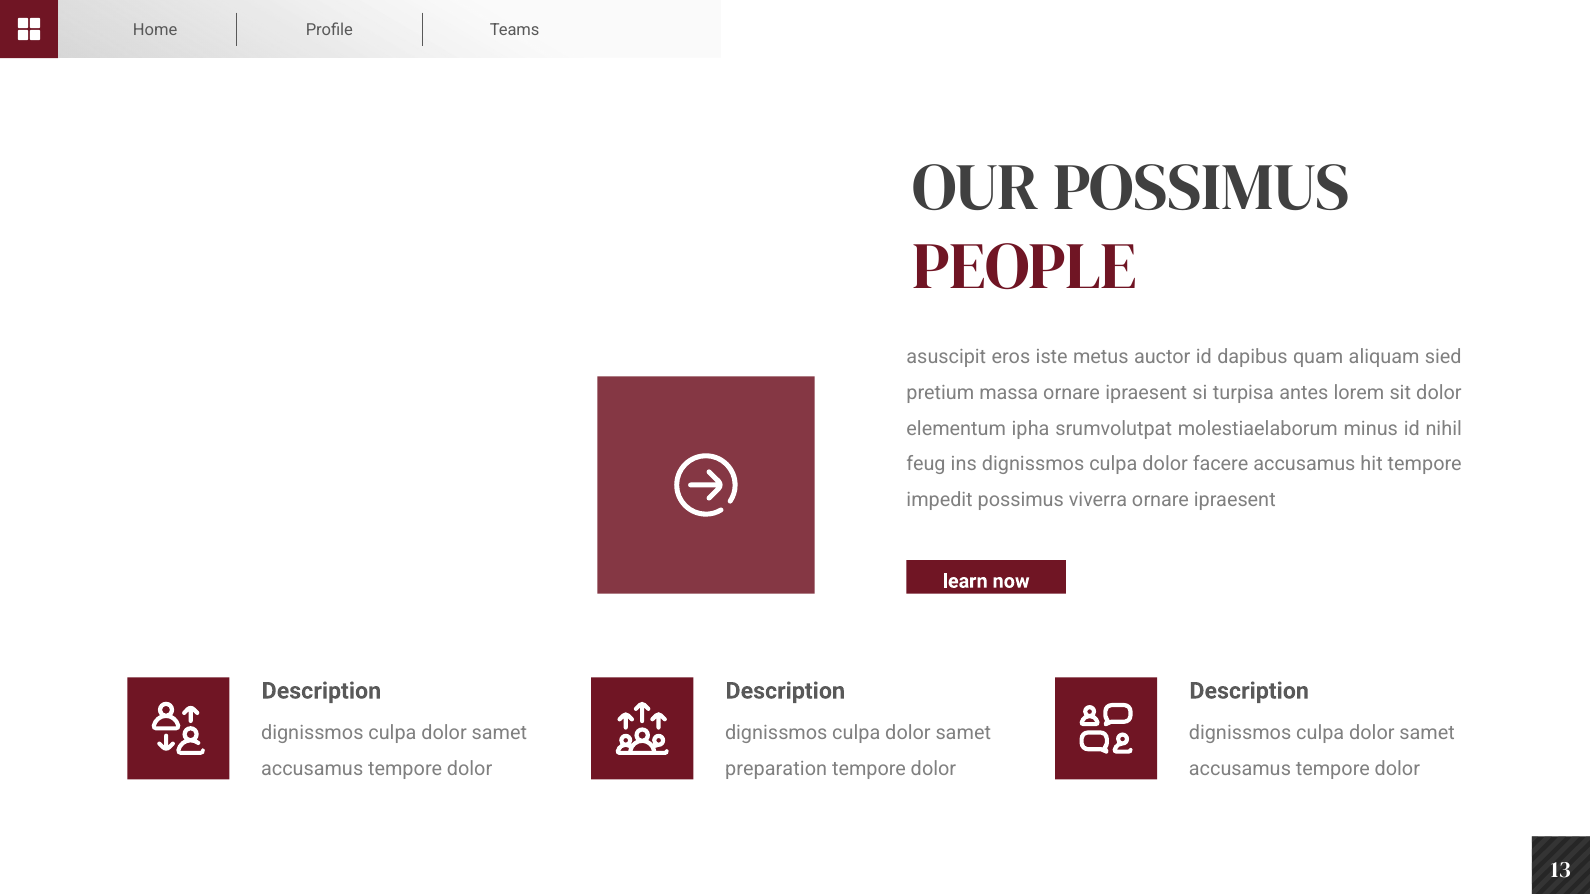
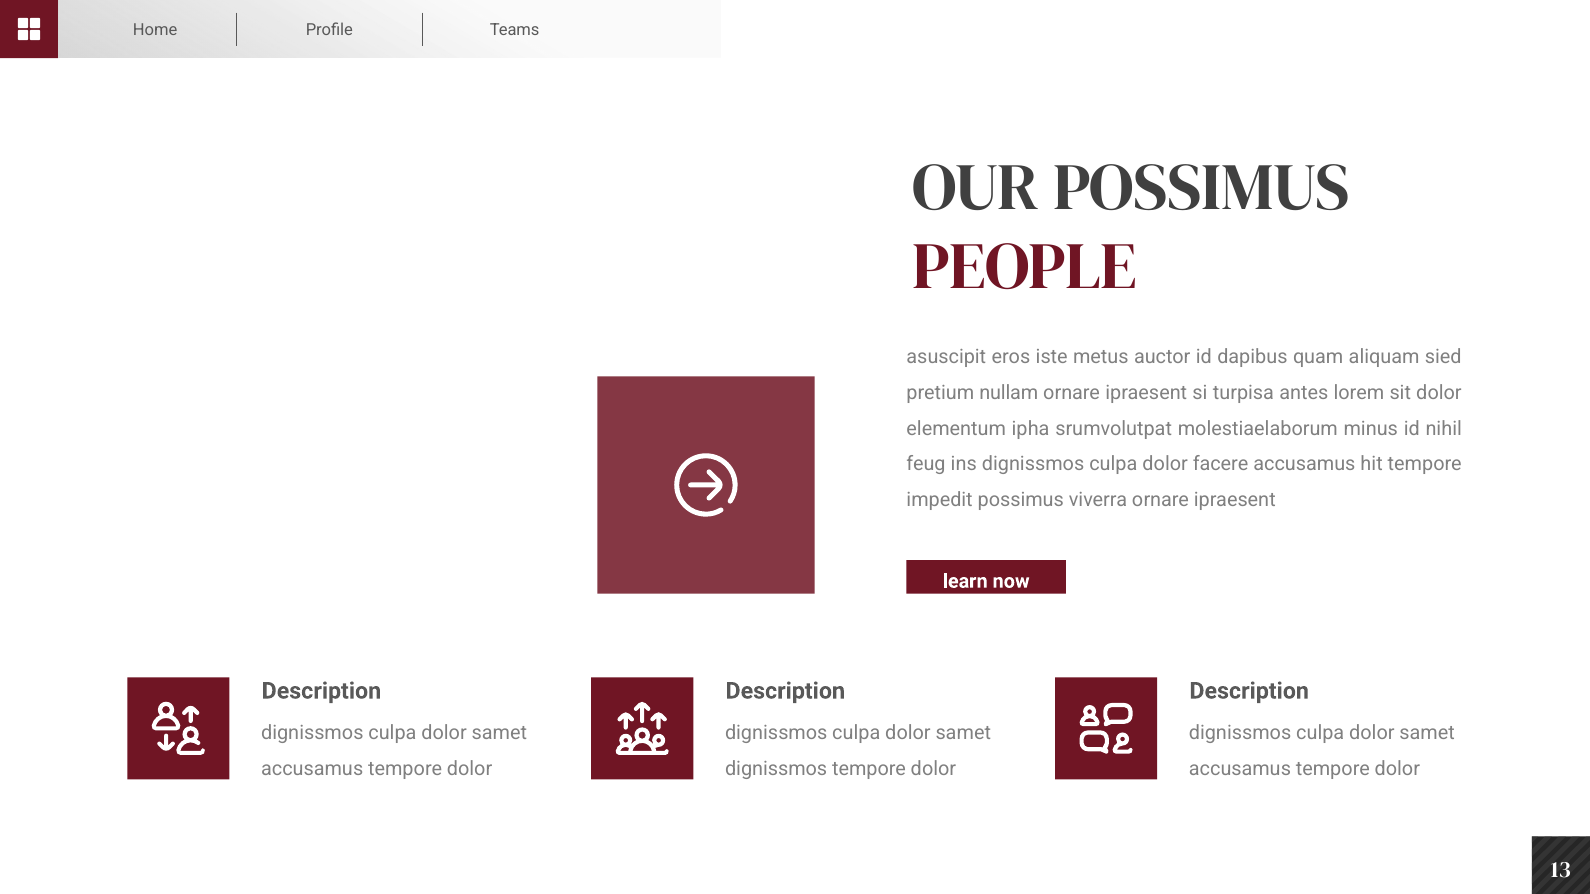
massa: massa -> nullam
preparation at (776, 769): preparation -> dignissmos
